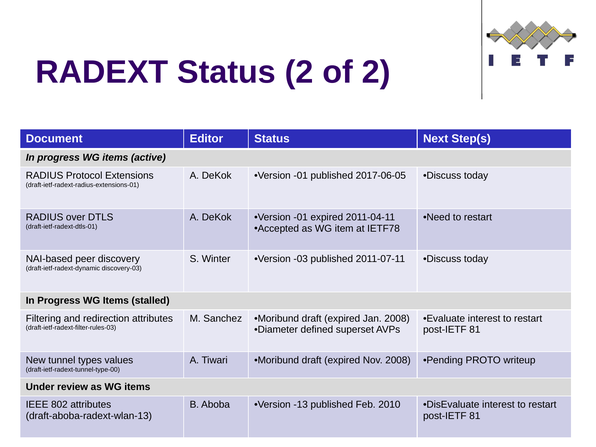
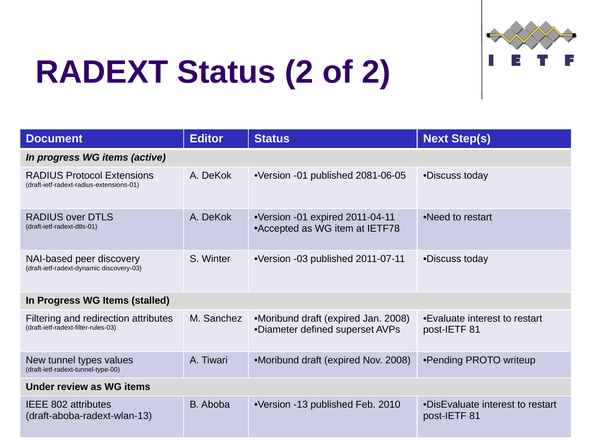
2017-06-05: 2017-06-05 -> 2081-06-05
